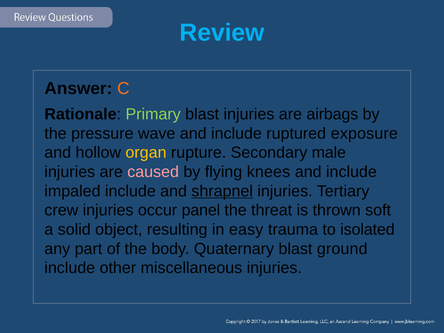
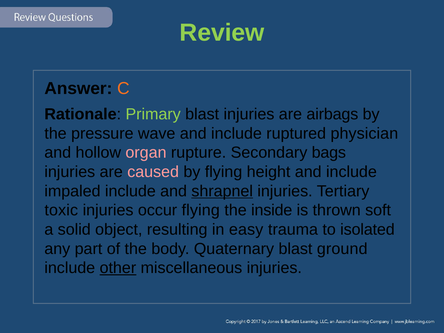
Review colour: light blue -> light green
exposure: exposure -> physician
organ colour: yellow -> pink
male: male -> bags
knees: knees -> height
crew: crew -> toxic
occur panel: panel -> flying
threat: threat -> inside
other underline: none -> present
